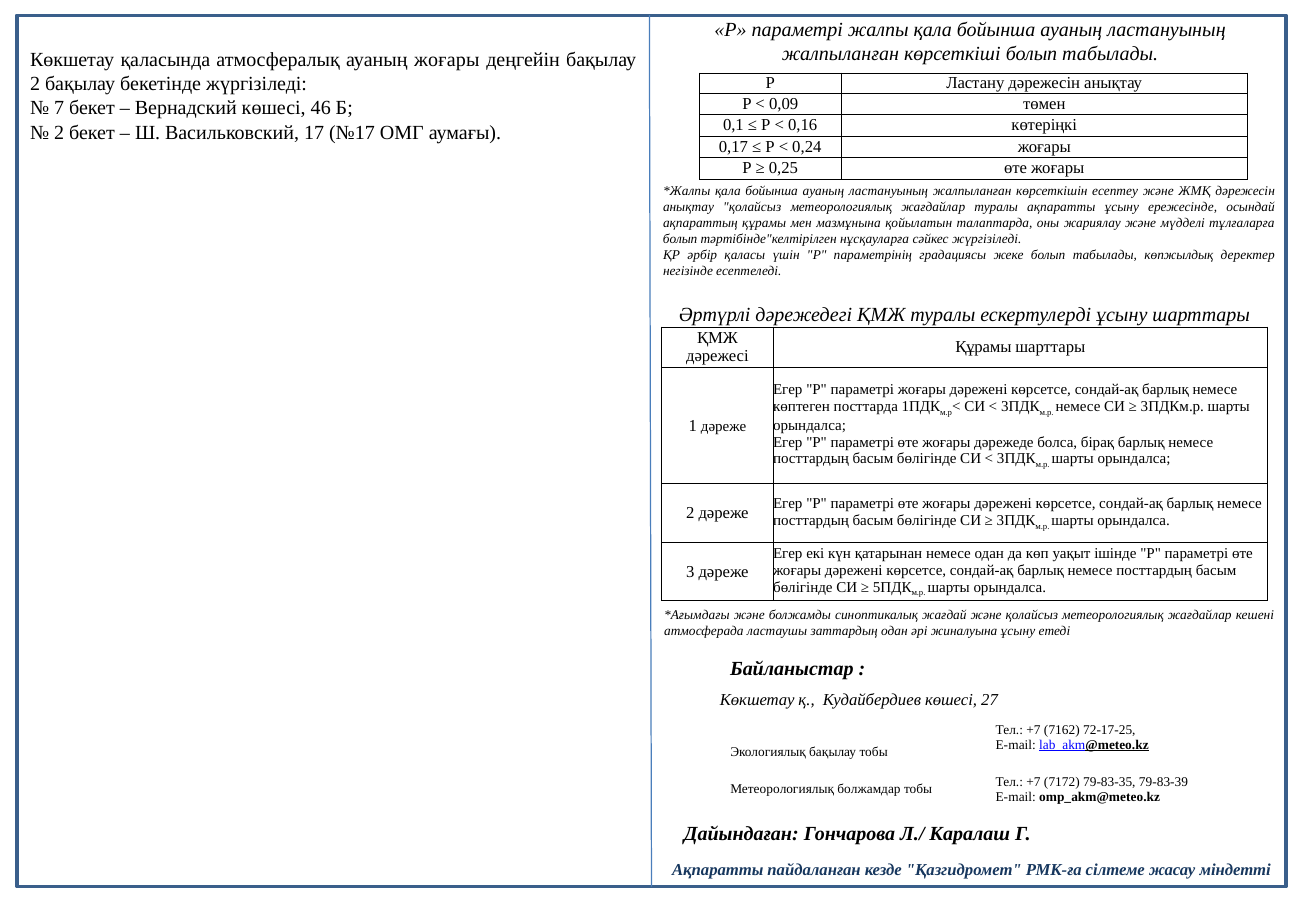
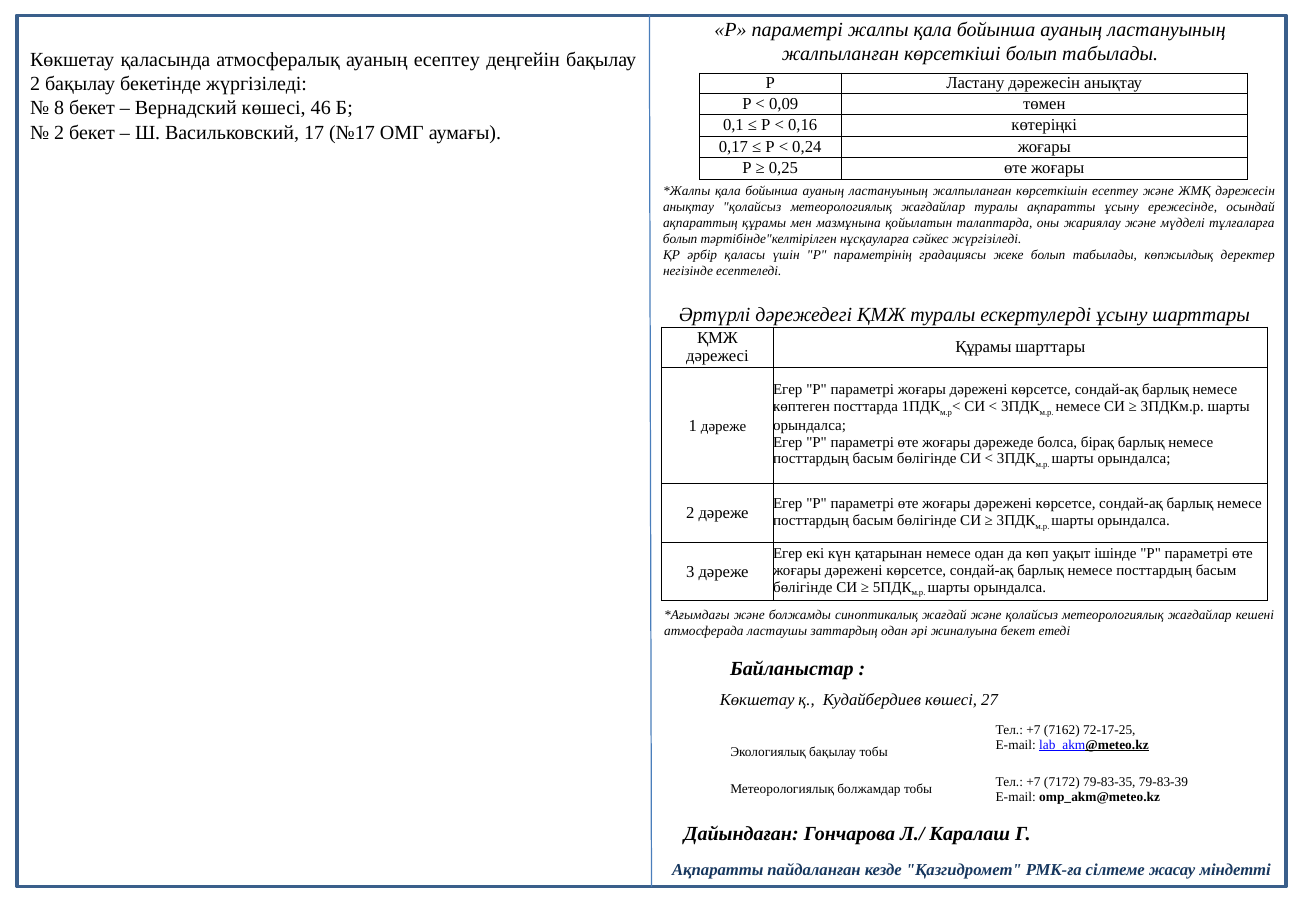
ауаның жоғары: жоғары -> есептеу
7: 7 -> 8
жиналуына ұсыну: ұсыну -> бекет
